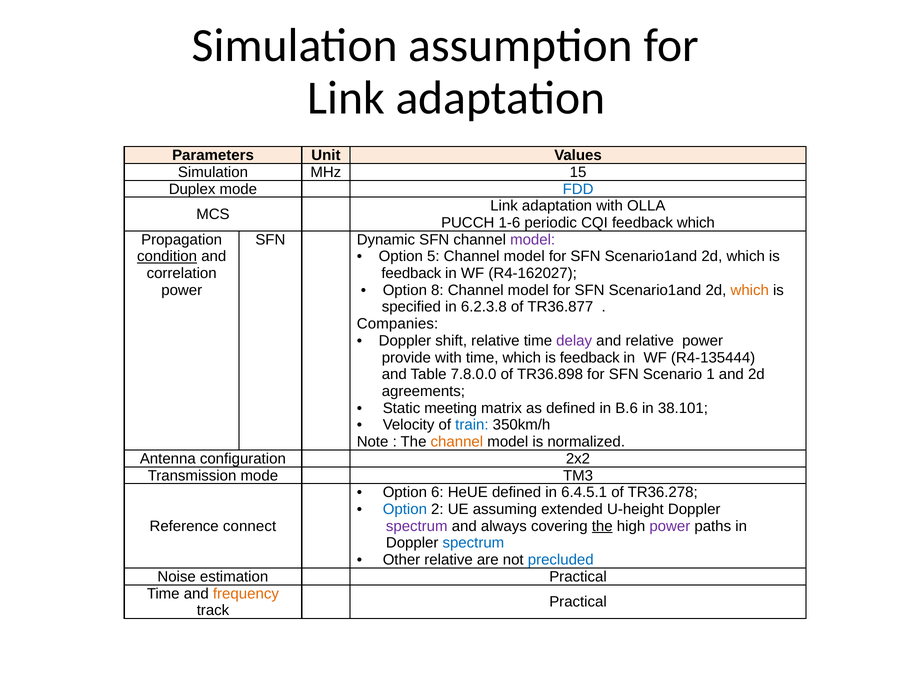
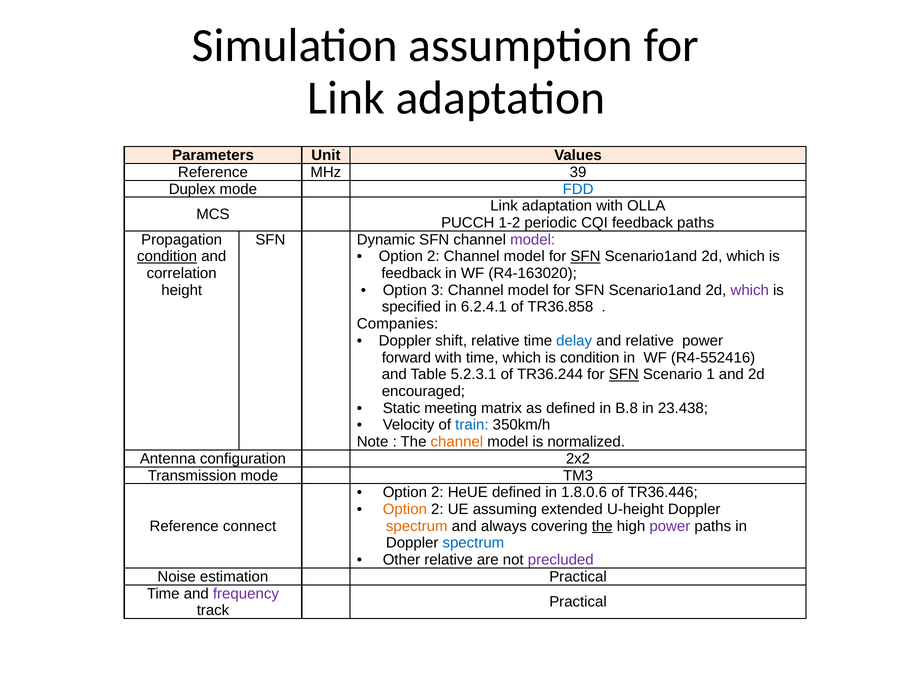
Simulation at (213, 172): Simulation -> Reference
15: 15 -> 39
1-6: 1-6 -> 1-2
feedback which: which -> paths
5 at (433, 256): 5 -> 2
SFN at (585, 256) underline: none -> present
R4-162027: R4-162027 -> R4-163020
power at (182, 290): power -> height
8: 8 -> 3
which at (750, 290) colour: orange -> purple
6.2.3.8: 6.2.3.8 -> 6.2.4.1
TR36.877: TR36.877 -> TR36.858
delay colour: purple -> blue
provide: provide -> forward
time which is feedback: feedback -> condition
R4-135444: R4-135444 -> R4-552416
7.8.0.0: 7.8.0.0 -> 5.2.3.1
TR36.898: TR36.898 -> TR36.244
SFN at (624, 374) underline: none -> present
agreements: agreements -> encouraged
B.6: B.6 -> B.8
38.101: 38.101 -> 23.438
6 at (437, 492): 6 -> 2
6.4.5.1: 6.4.5.1 -> 1.8.0.6
TR36.278: TR36.278 -> TR36.446
Option at (405, 509) colour: blue -> orange
spectrum at (417, 526) colour: purple -> orange
precluded colour: blue -> purple
frequency colour: orange -> purple
